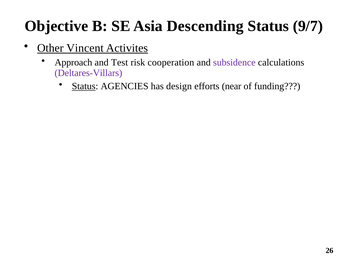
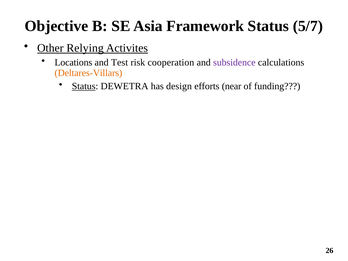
Descending: Descending -> Framework
9/7: 9/7 -> 5/7
Vincent: Vincent -> Relying
Approach: Approach -> Locations
Deltares-Villars colour: purple -> orange
AGENCIES: AGENCIES -> DEWETRA
